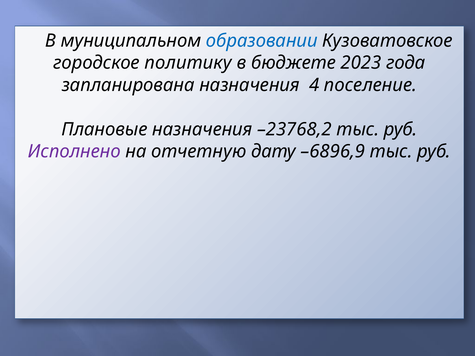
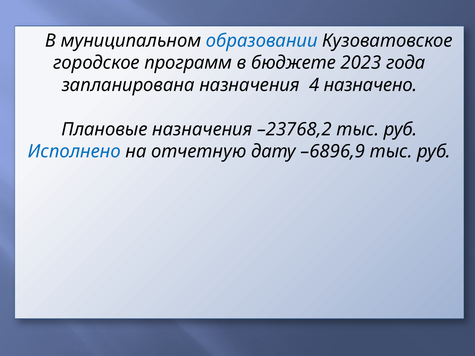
политику: политику -> программ
поселение: поселение -> назначено
Исполнено colour: purple -> blue
